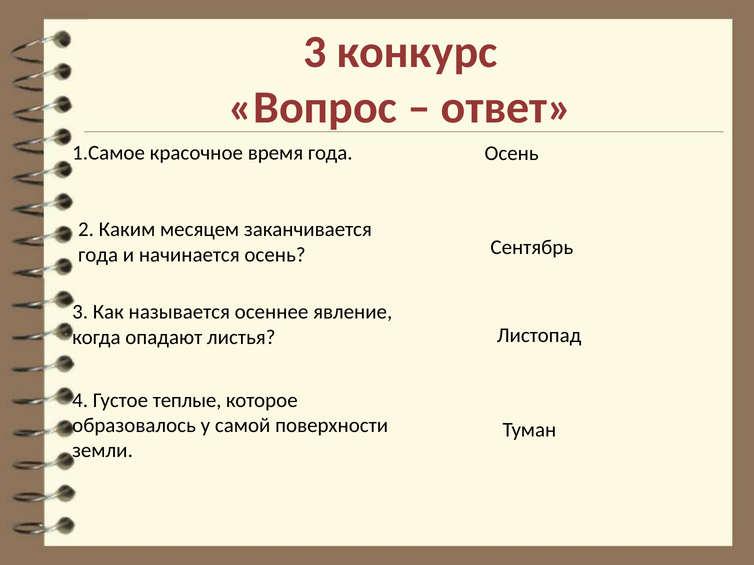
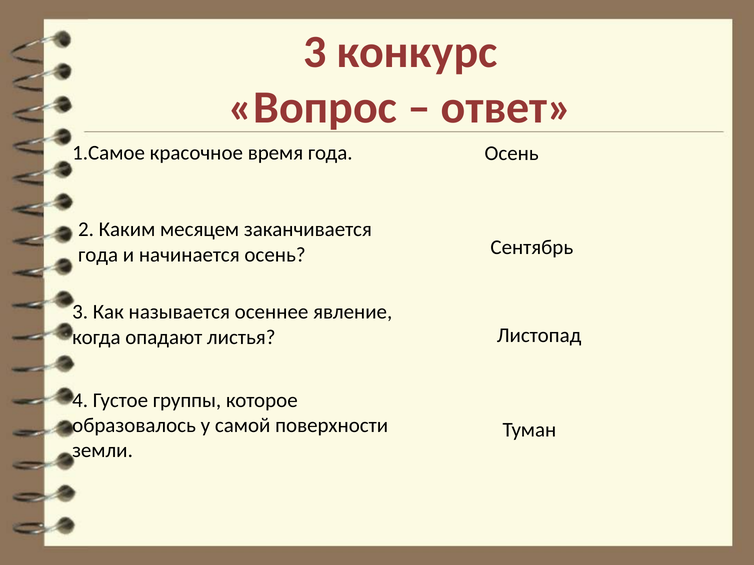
теплые: теплые -> группы
